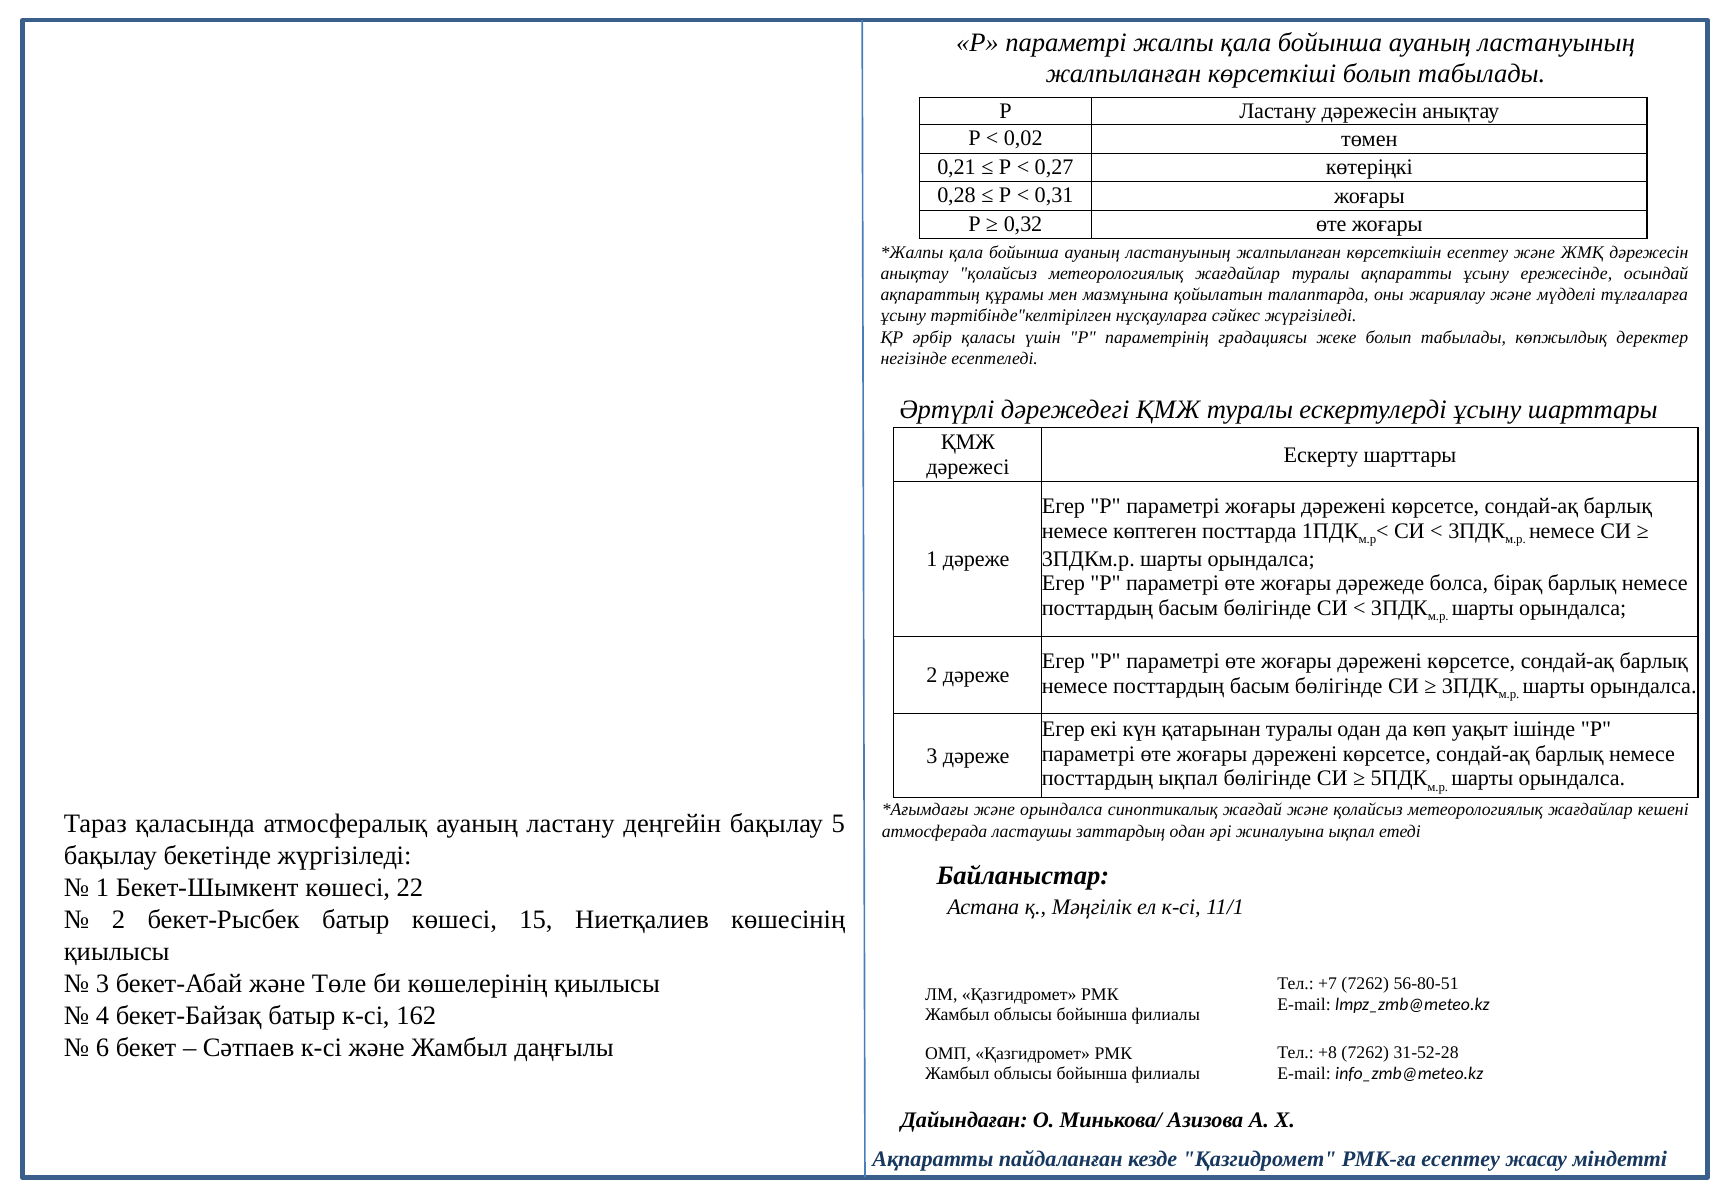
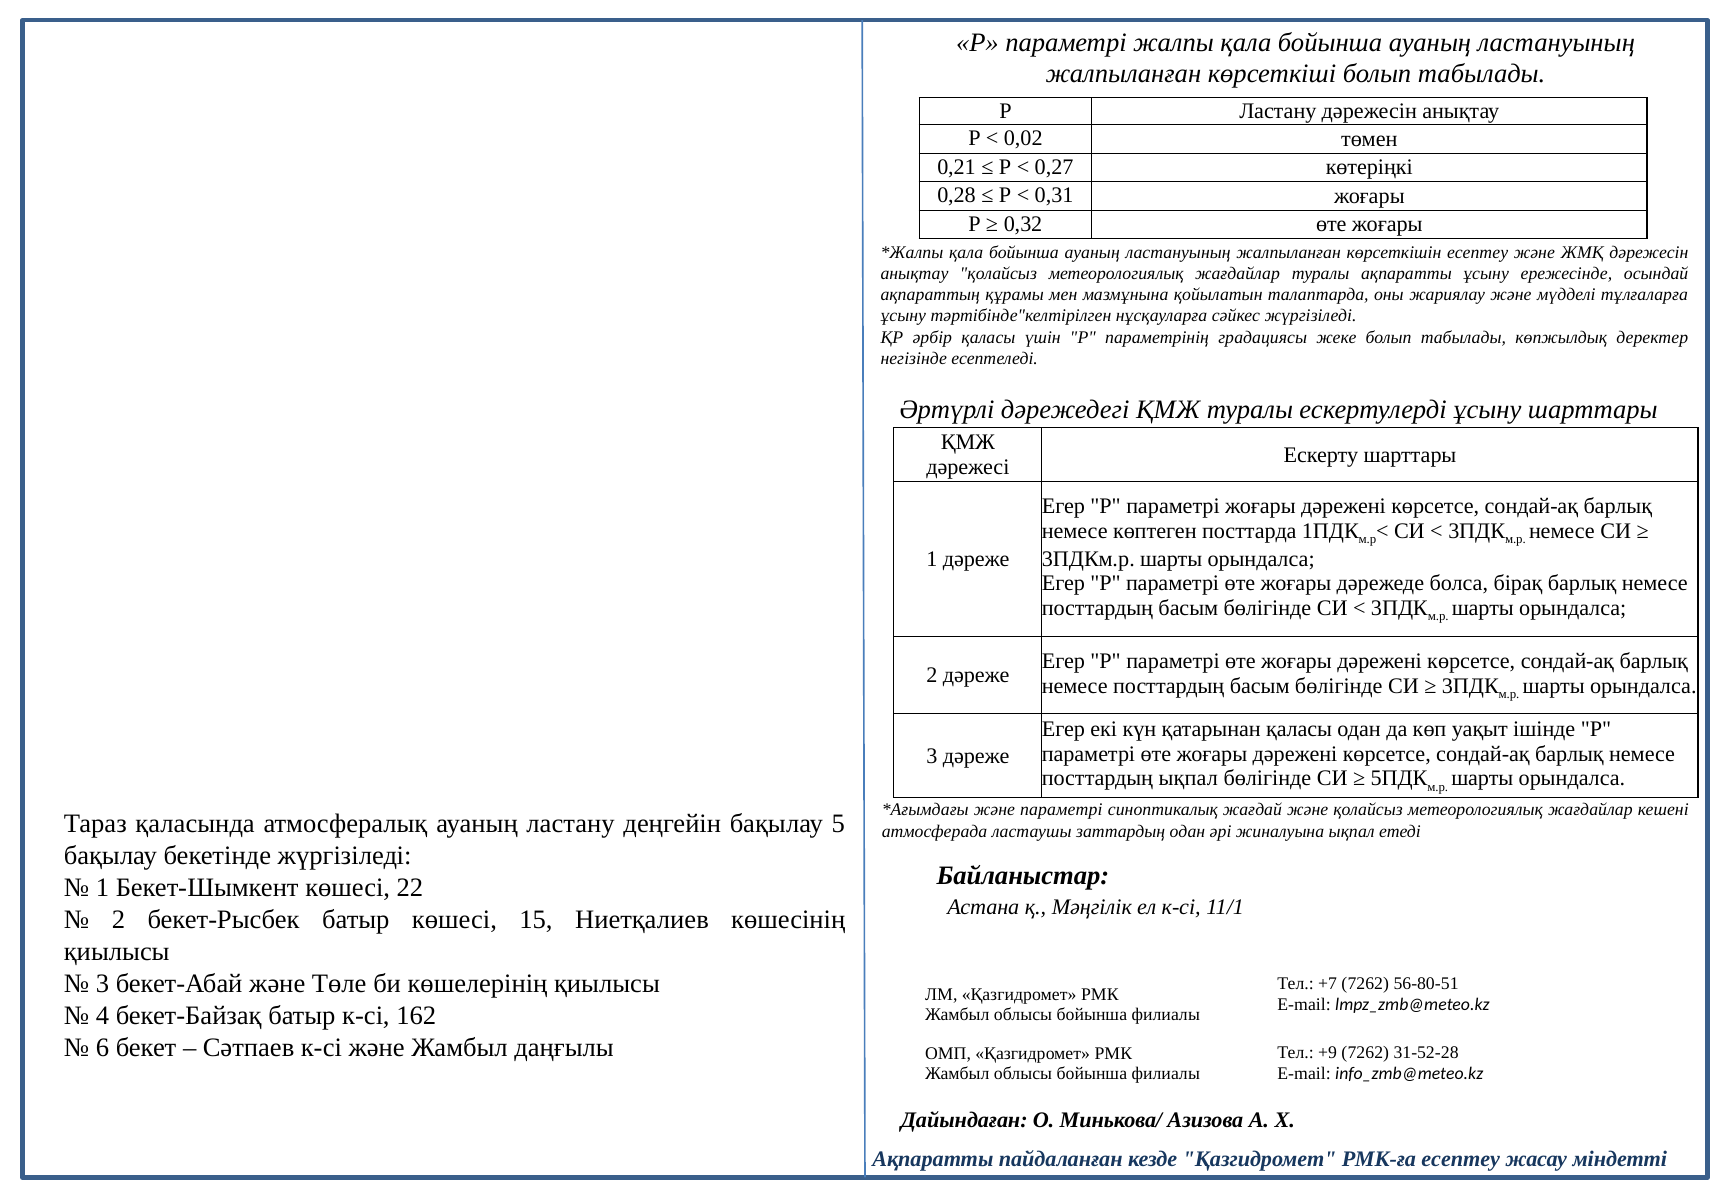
қатарынан туралы: туралы -> қаласы
және орындалса: орындалса -> параметрі
+8: +8 -> +9
